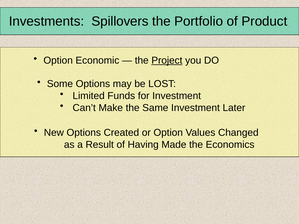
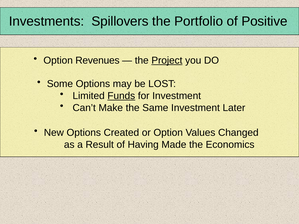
Product: Product -> Positive
Economic: Economic -> Revenues
Funds underline: none -> present
